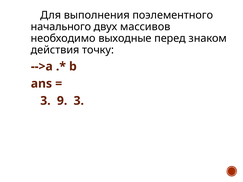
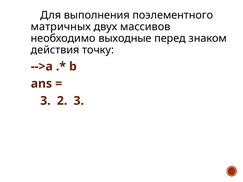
начального: начального -> матричных
9: 9 -> 2
